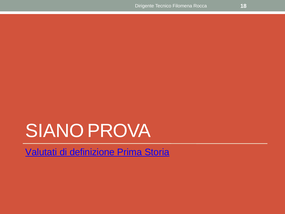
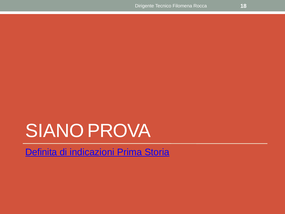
Valutati: Valutati -> Definita
definizione: definizione -> indicazioni
